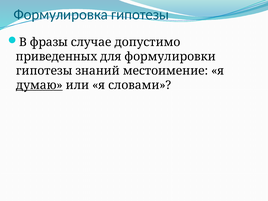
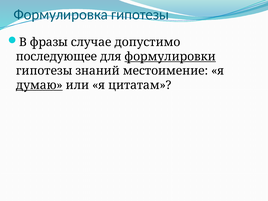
приведенных: приведенных -> последующее
формулировки underline: none -> present
словами: словами -> цитатам
